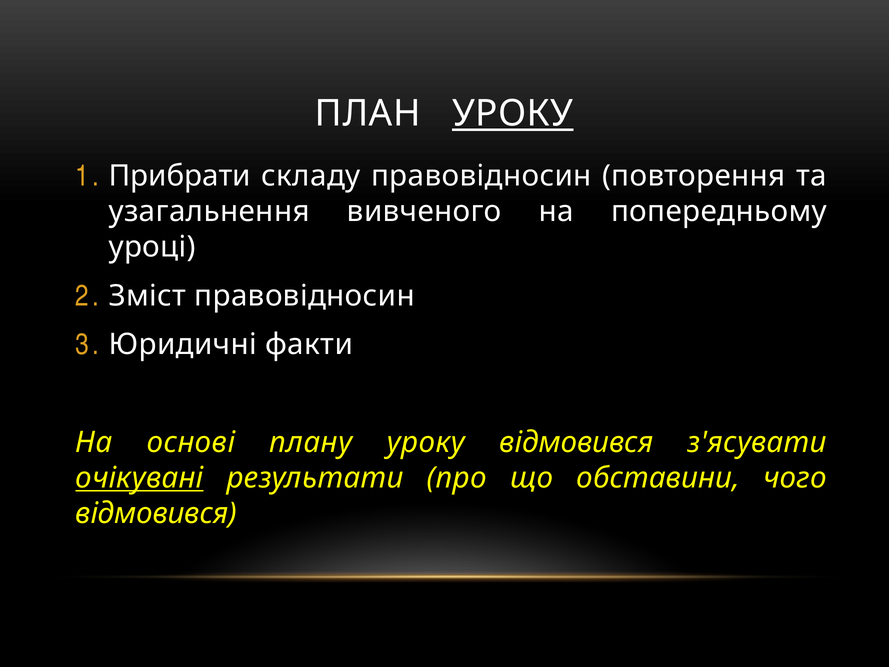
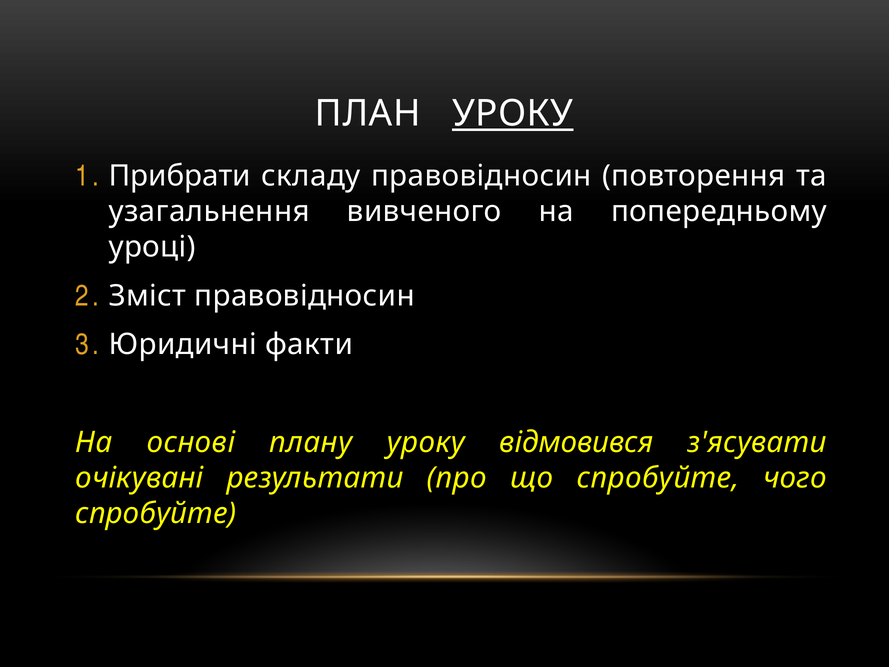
очікувані underline: present -> none
що обставини: обставини -> спробуйте
відмовився at (156, 513): відмовився -> спробуйте
